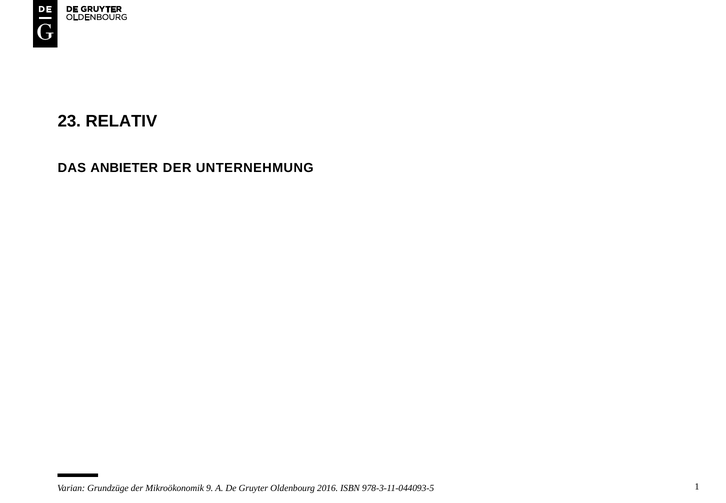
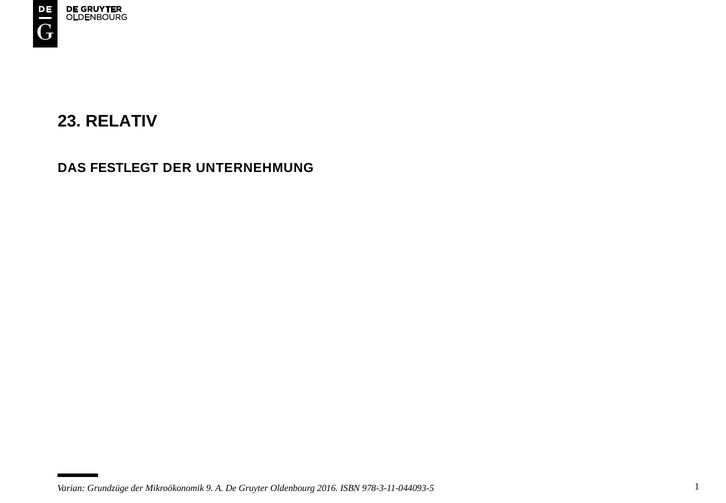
ANBIETER: ANBIETER -> FESTLEGT
